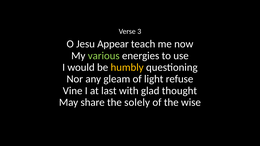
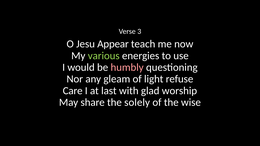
humbly colour: yellow -> pink
Vine: Vine -> Care
thought: thought -> worship
